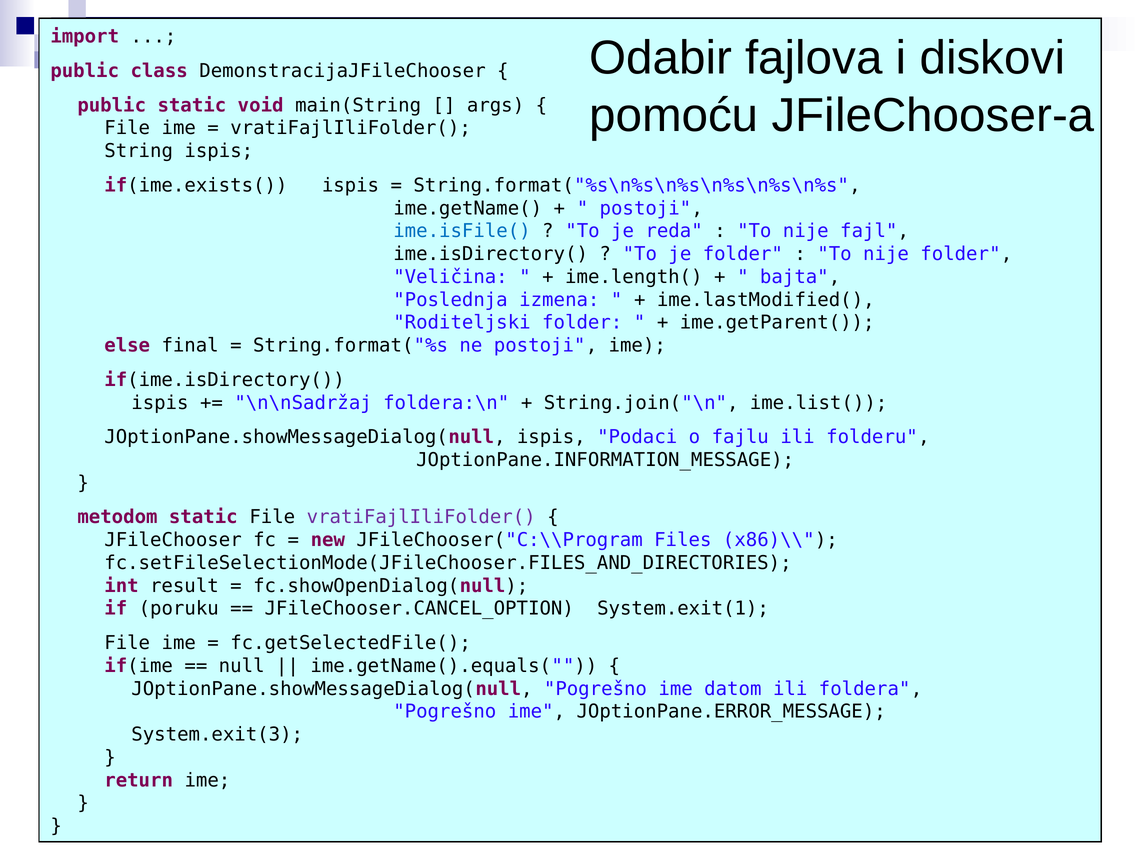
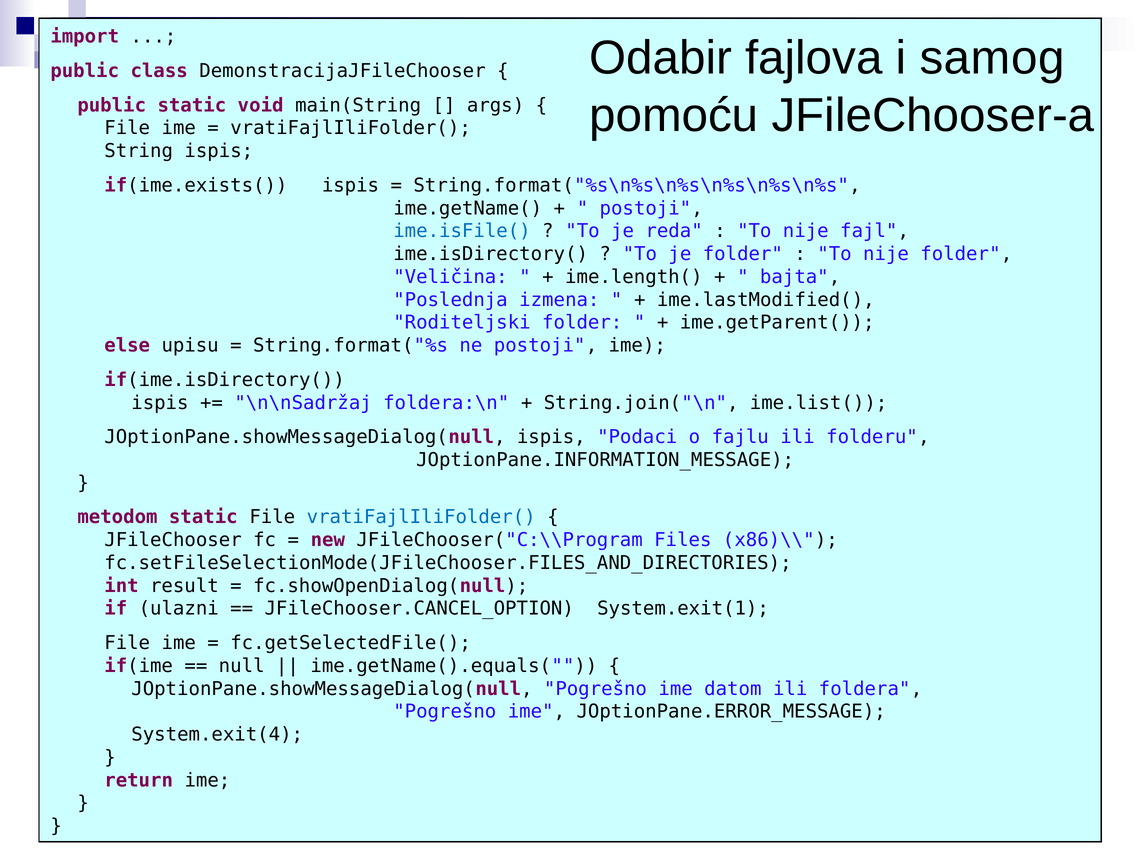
diskovi: diskovi -> samog
final: final -> upisu
vratiFajlIliFolder( at (421, 517) colour: purple -> blue
poruku: poruku -> ulazni
System.exit(3: System.exit(3 -> System.exit(4
